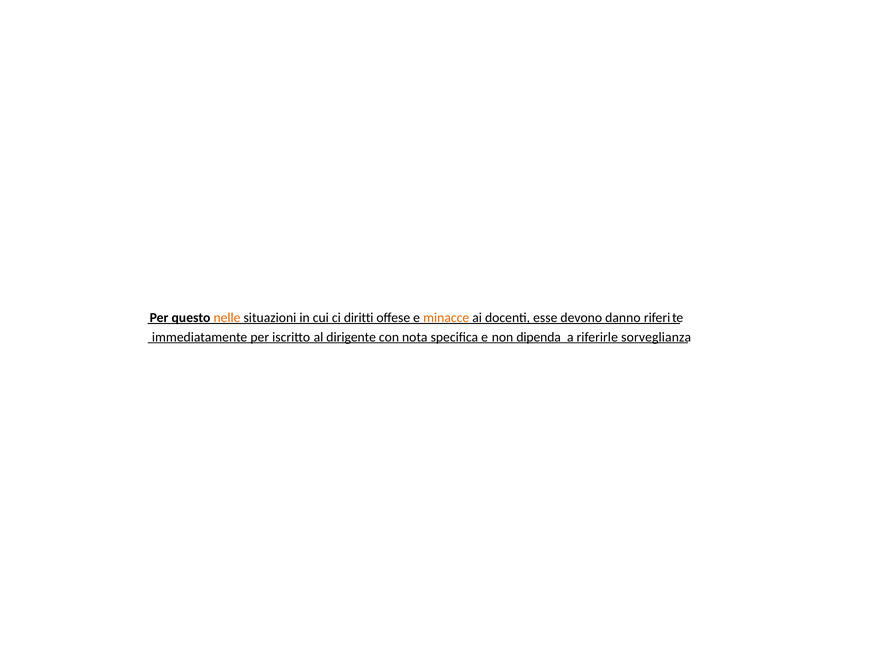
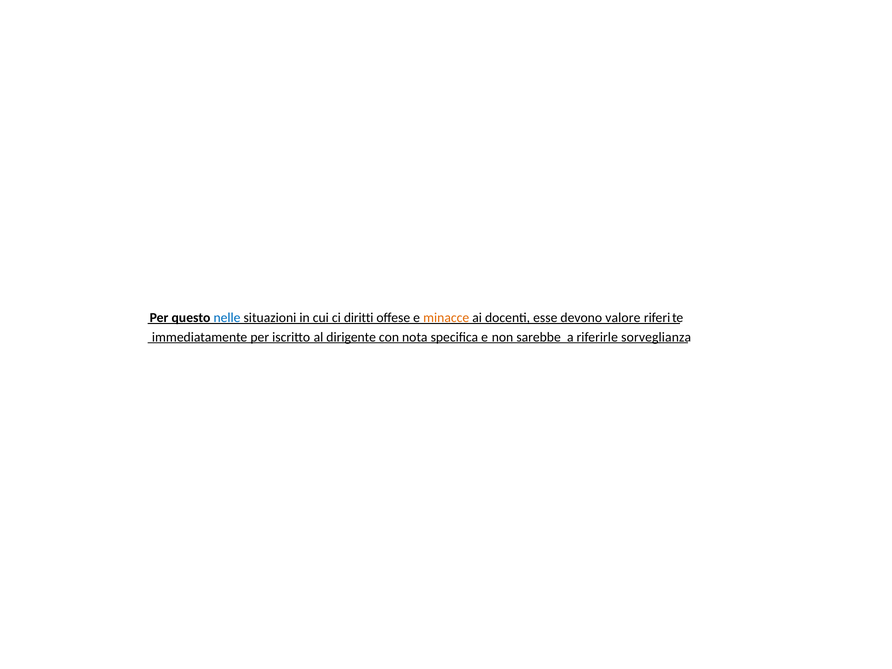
nelle colour: orange -> blue
danno: danno -> valore
dipenda: dipenda -> sarebbe
